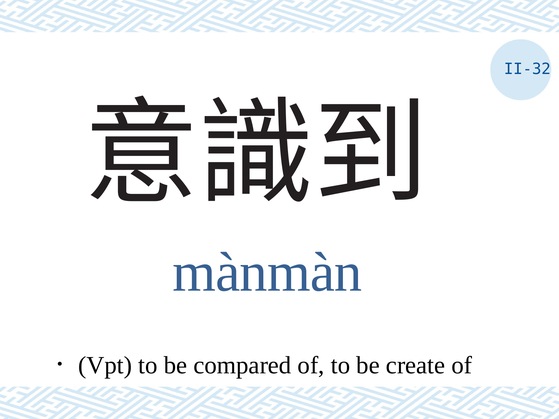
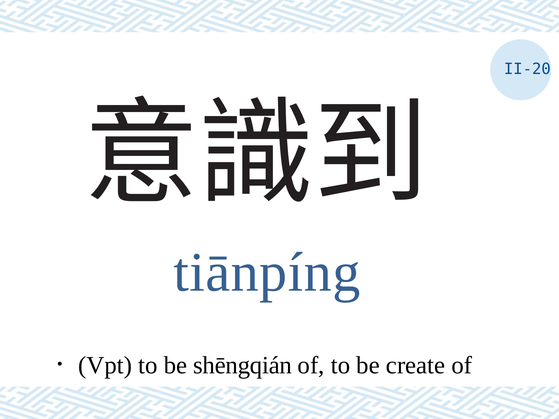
II-32: II-32 -> II-20
mànmàn: mànmàn -> tiānpíng
compared: compared -> shēngqián
